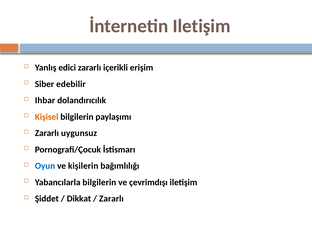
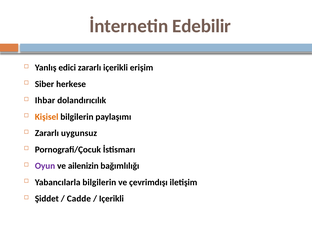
İnternetin Iletişim: Iletişim -> Edebilir
edebilir: edebilir -> herkese
Oyun colour: blue -> purple
kişilerin: kişilerin -> ailenizin
Dikkat: Dikkat -> Cadde
Zararlı at (111, 199): Zararlı -> Içerikli
